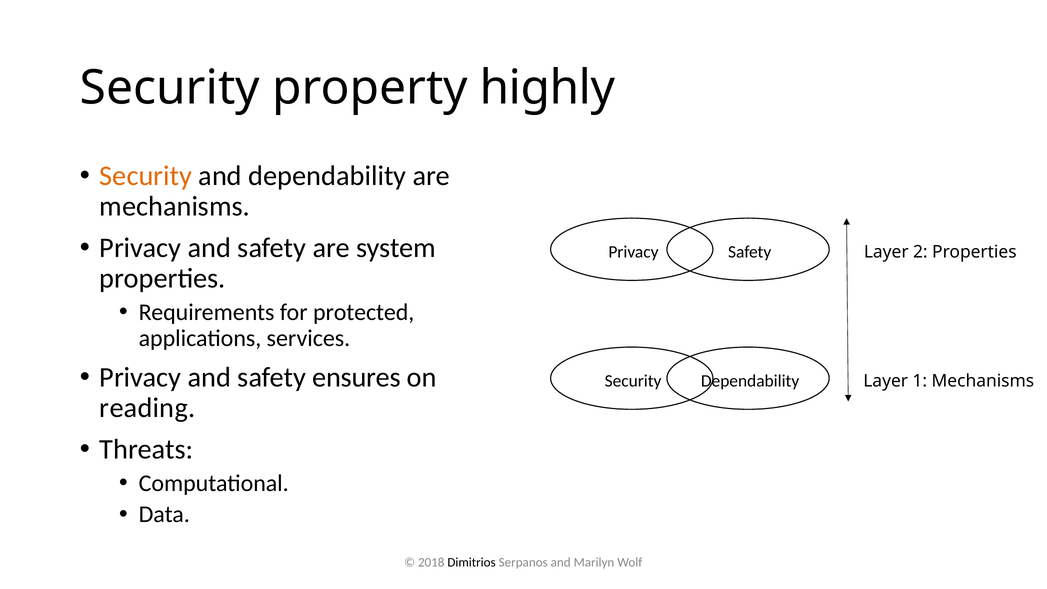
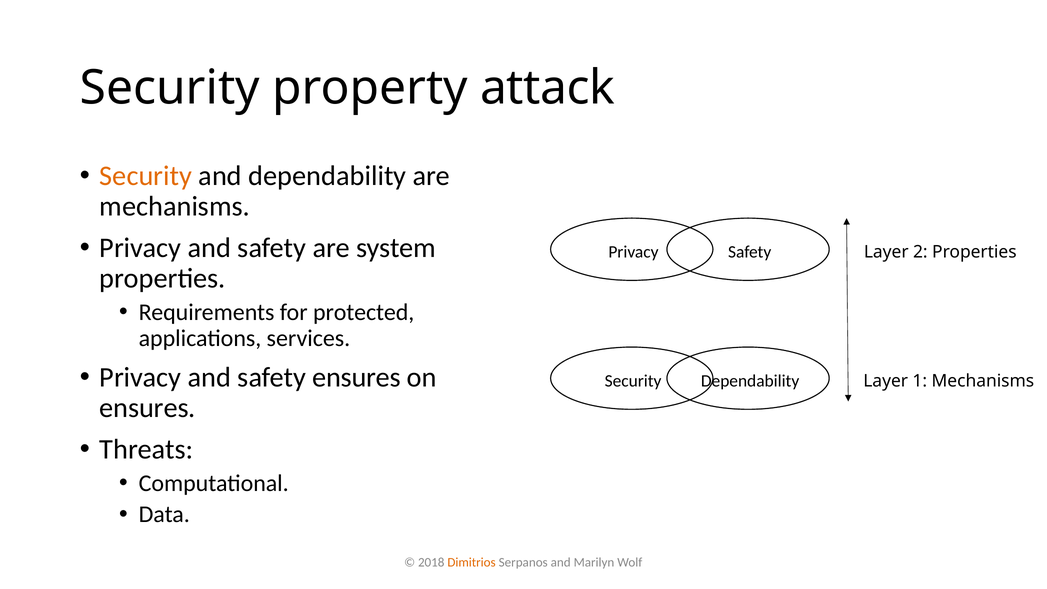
highly: highly -> attack
reading at (147, 408): reading -> ensures
Dimitrios colour: black -> orange
